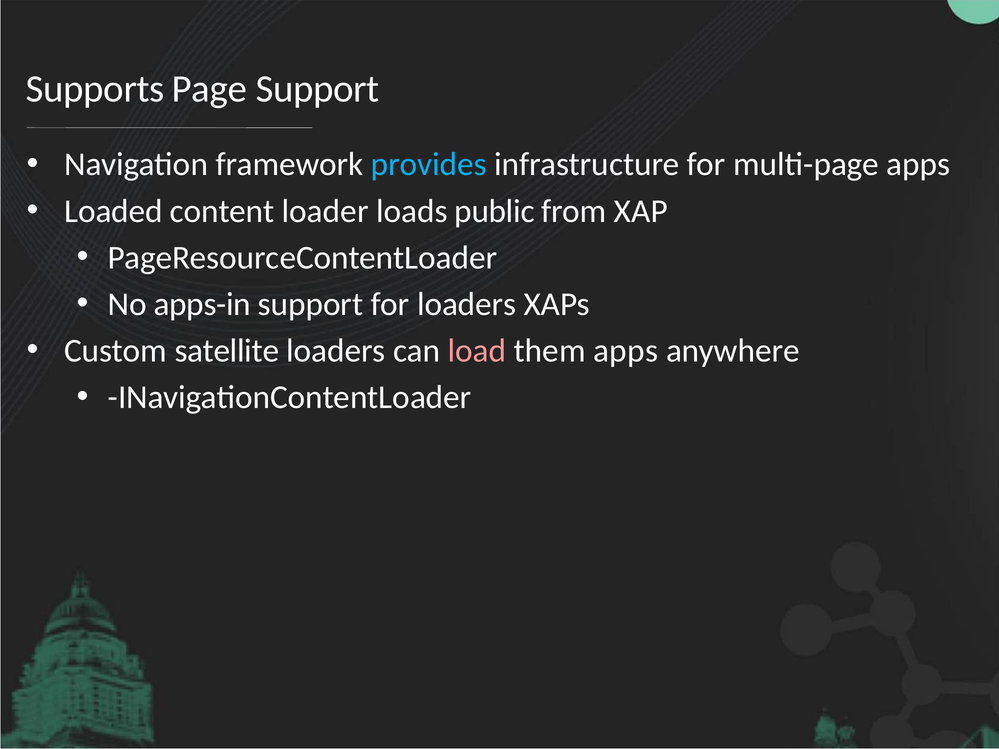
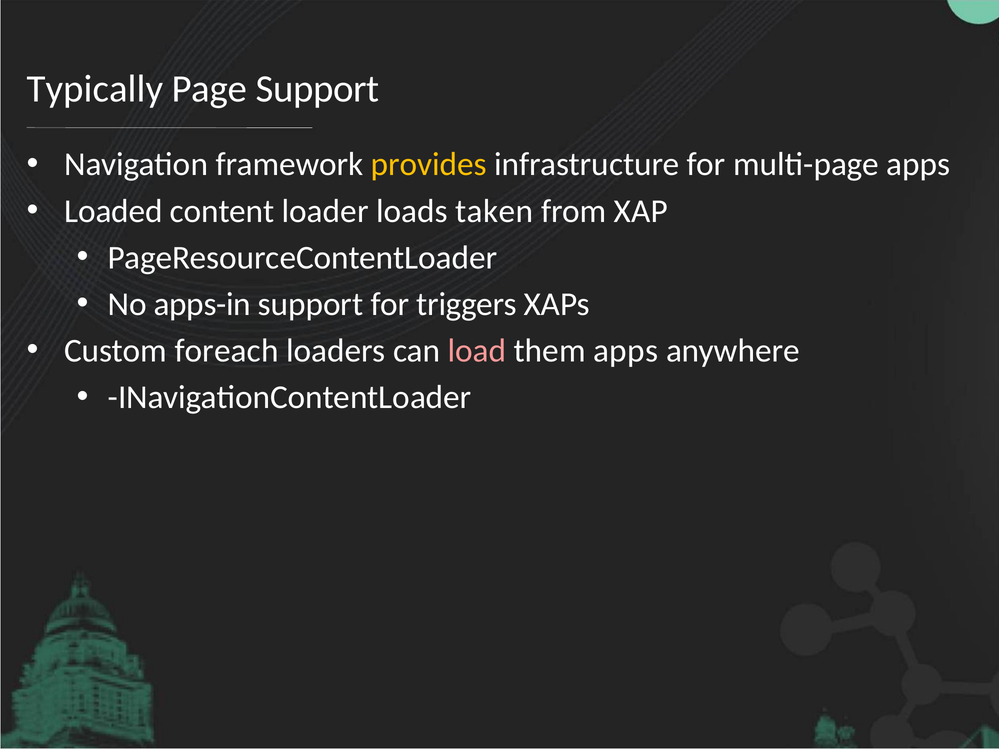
Supports: Supports -> Typically
provides colour: light blue -> yellow
public: public -> taken
for loaders: loaders -> triggers
satellite: satellite -> foreach
